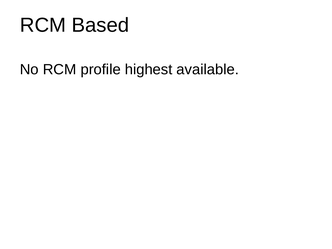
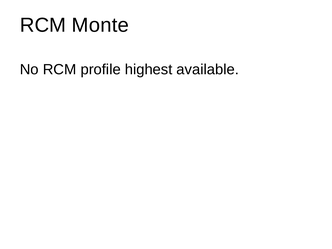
Based: Based -> Monte
